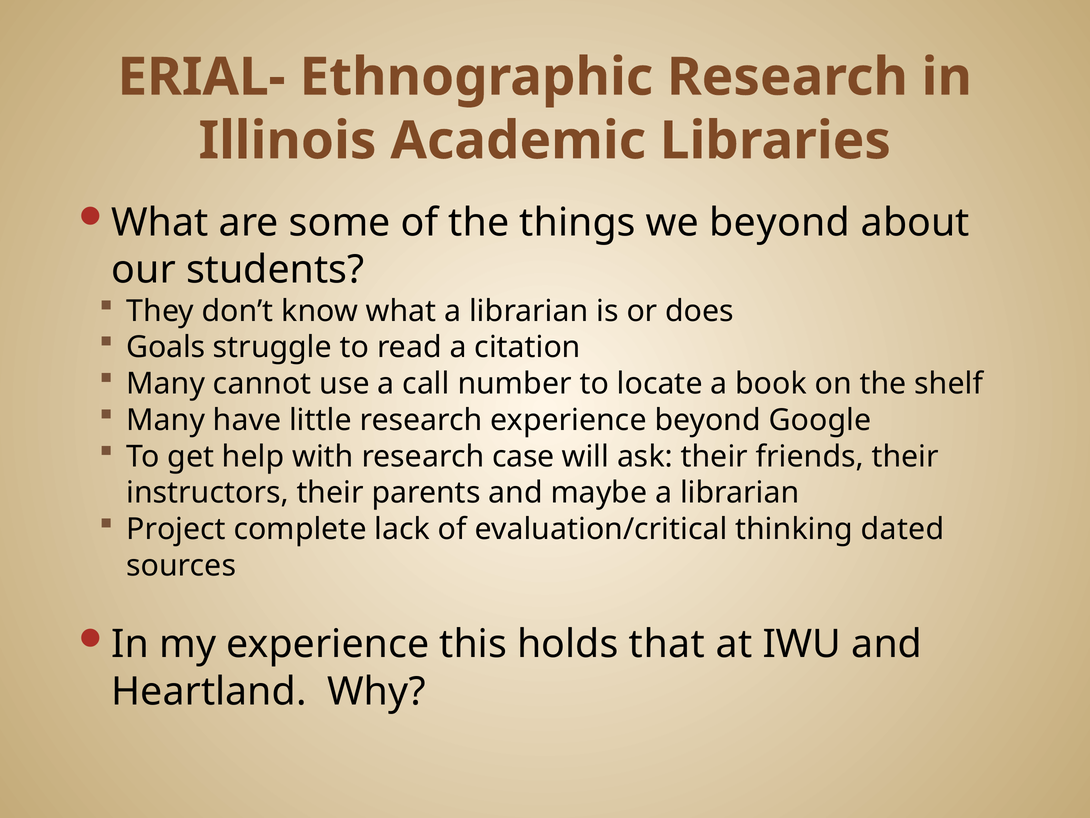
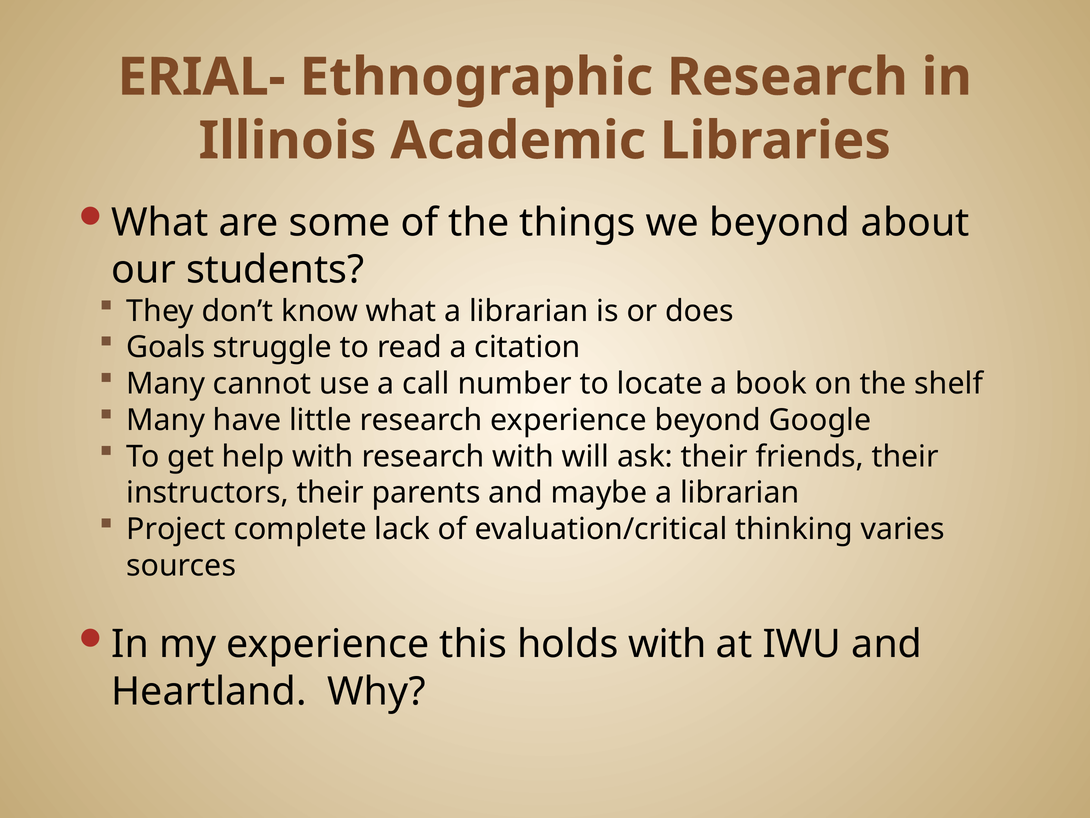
research case: case -> with
dated: dated -> varies
holds that: that -> with
